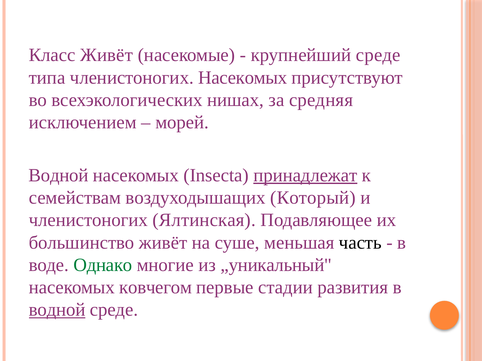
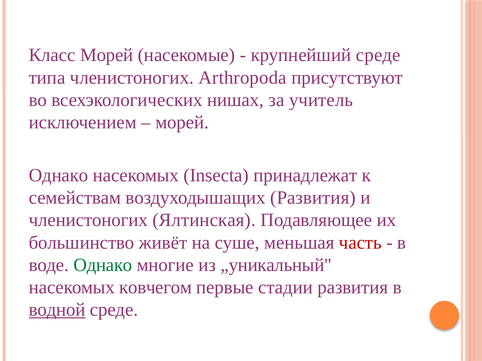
Класс Живёт: Живёт -> Морей
членистоногих Насекомых: Насекомых -> Arthropoda
средняя: средняя -> учитель
Водной at (59, 175): Водной -> Однако
принадлежат underline: present -> none
воздуходышащих Который: Который -> Развития
часть colour: black -> red
